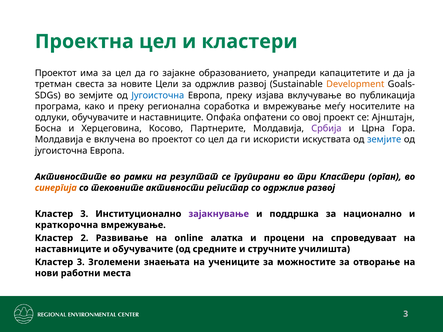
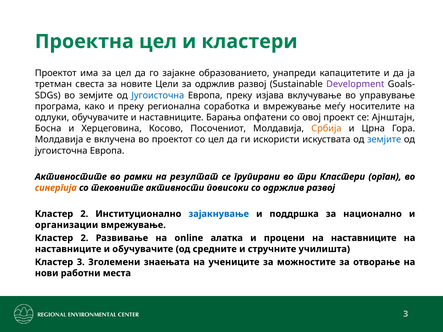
Development colour: orange -> purple
публикација: публикација -> управување
Опфаќа: Опфаќа -> Барања
Партнерите: Партнерите -> Посочениот
Србија colour: purple -> orange
регистар: регистар -> повисоки
3 at (84, 214): 3 -> 2
зајакнување colour: purple -> blue
краткорочна: краткорочна -> организации
спроведуваат at (364, 238): спроведуваат -> наставниците
